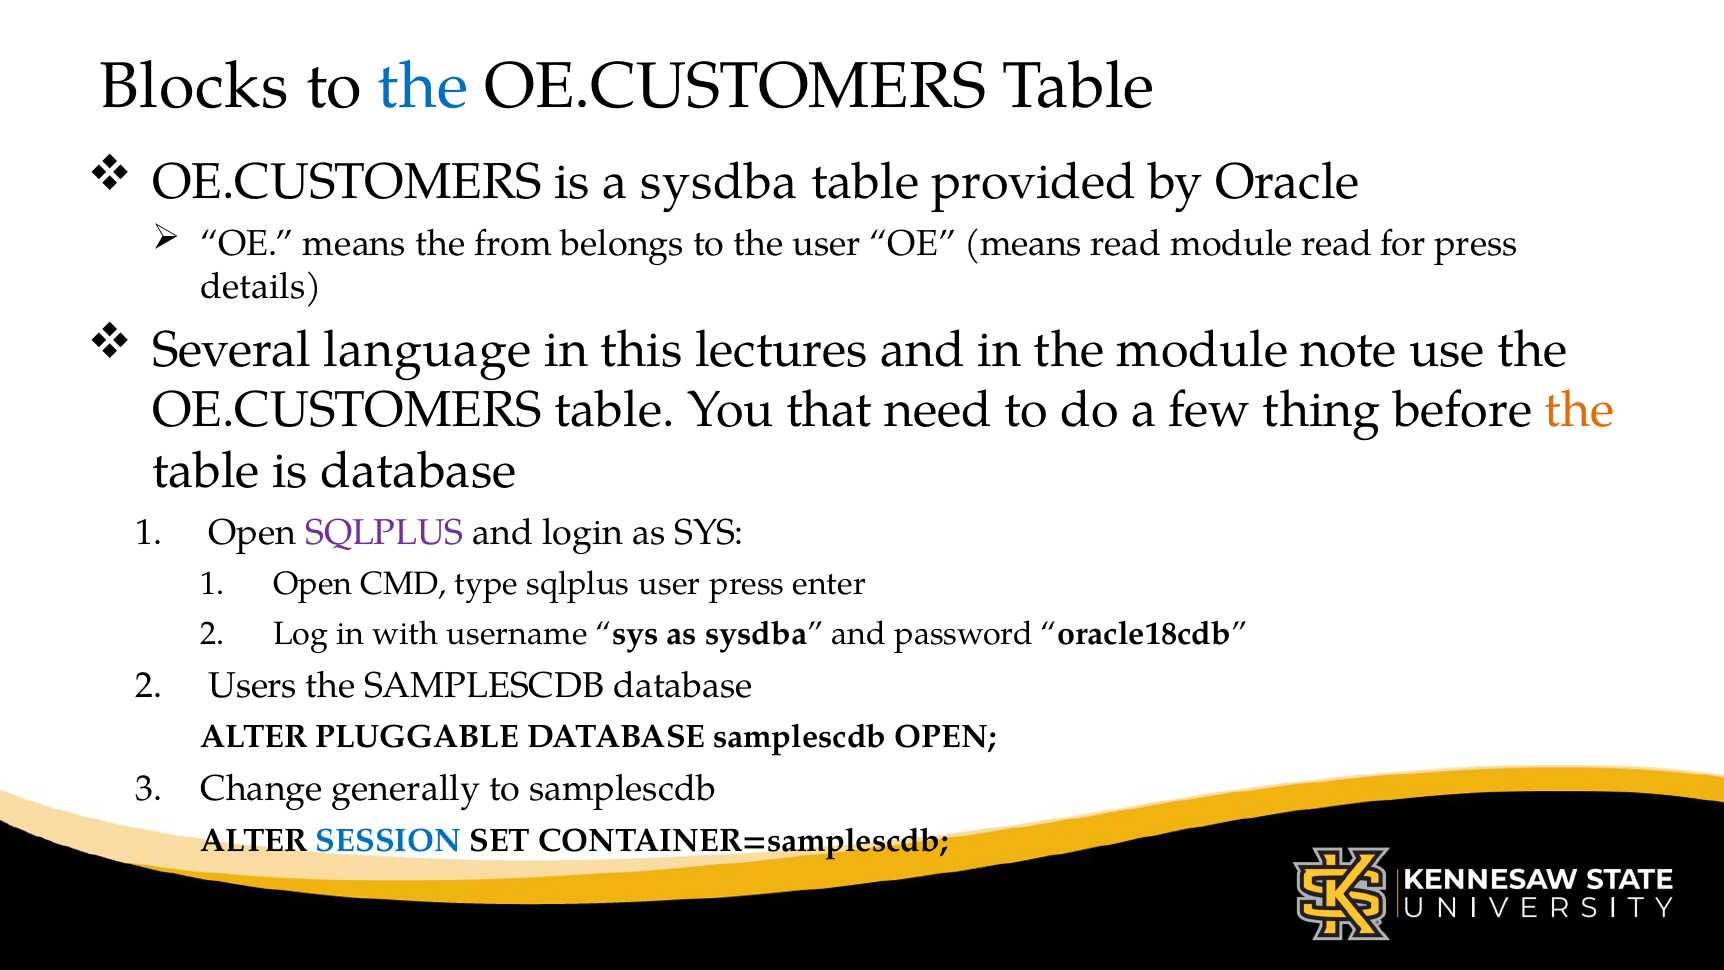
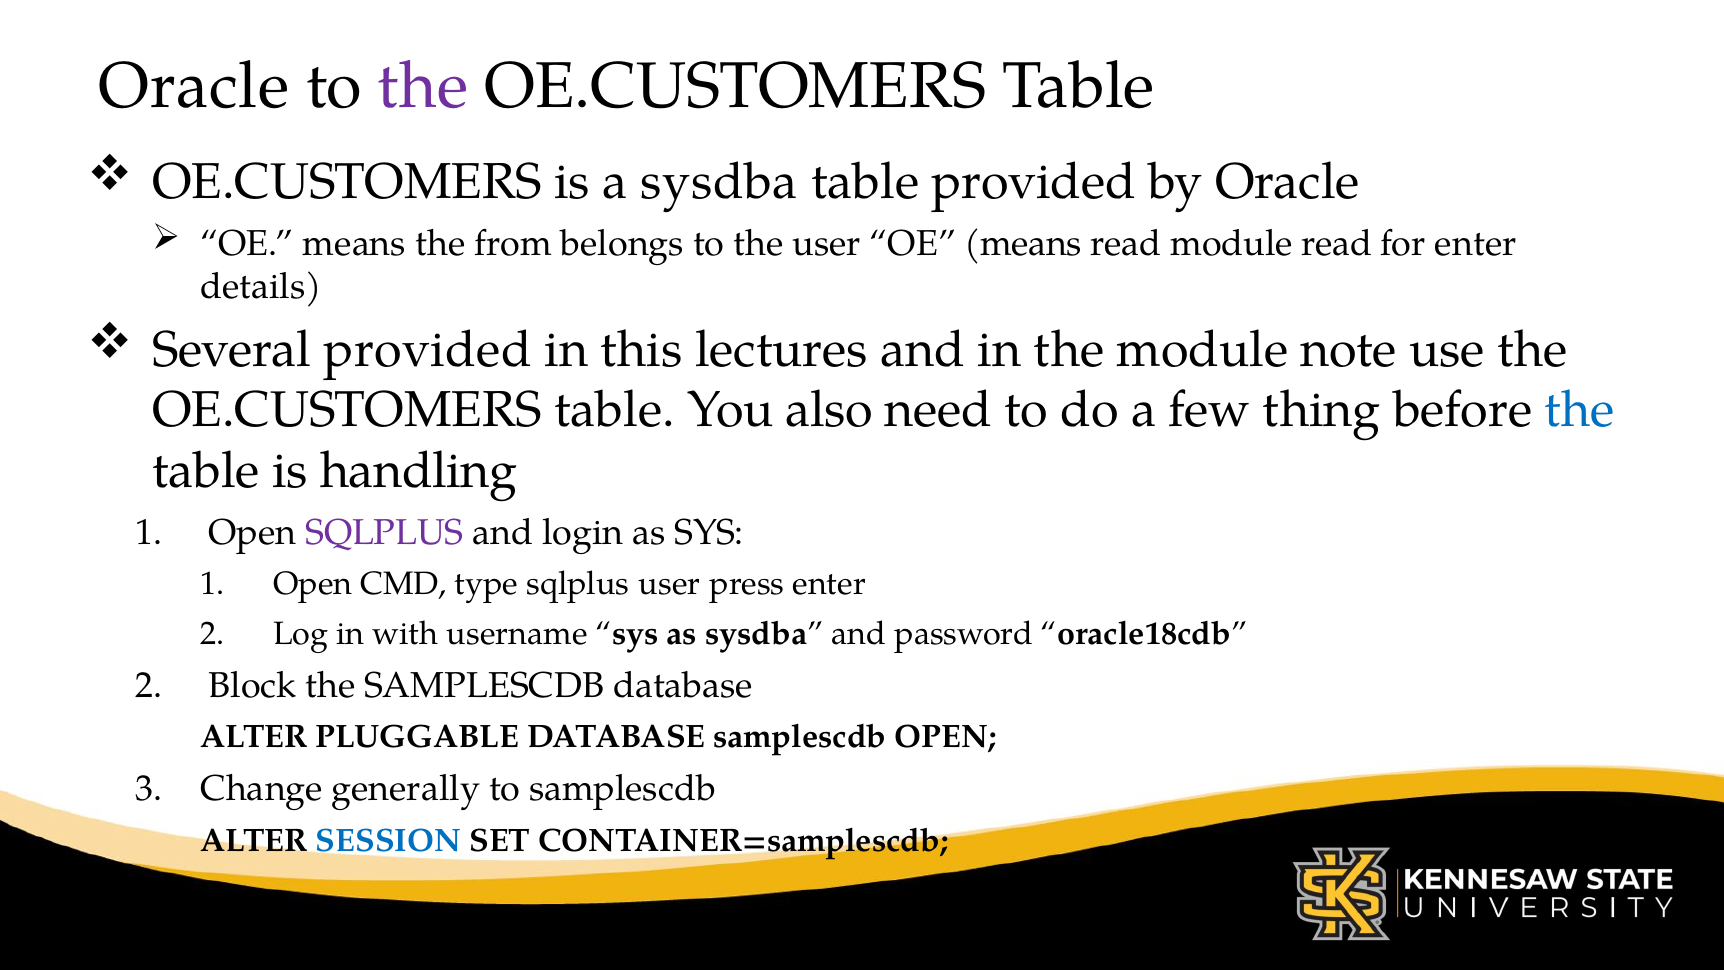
Blocks at (194, 86): Blocks -> Oracle
the at (423, 86) colour: blue -> purple
for press: press -> enter
Several language: language -> provided
that: that -> also
the at (1580, 410) colour: orange -> blue
is database: database -> handling
Users: Users -> Block
